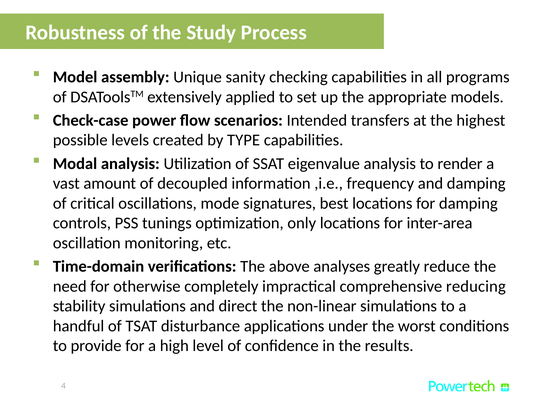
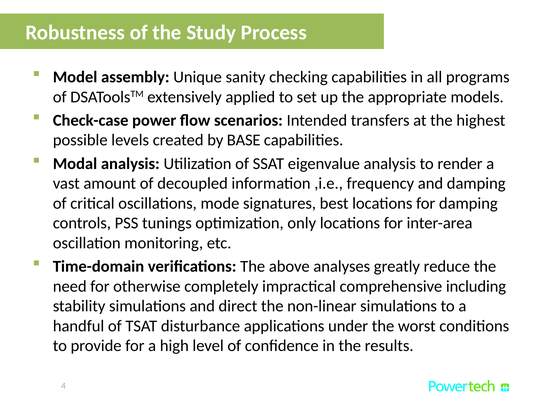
TYPE: TYPE -> BASE
reducing: reducing -> including
